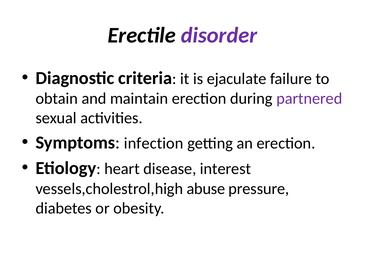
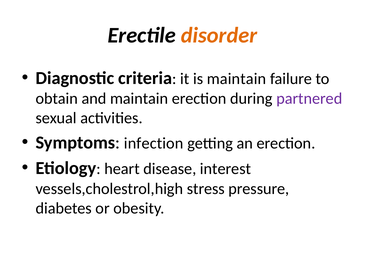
disorder colour: purple -> orange
is ejaculate: ejaculate -> maintain
abuse: abuse -> stress
